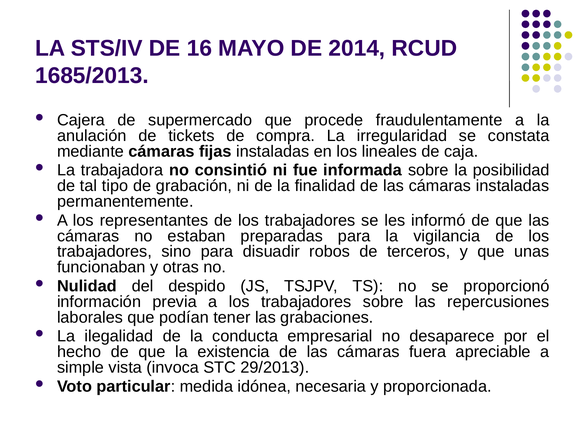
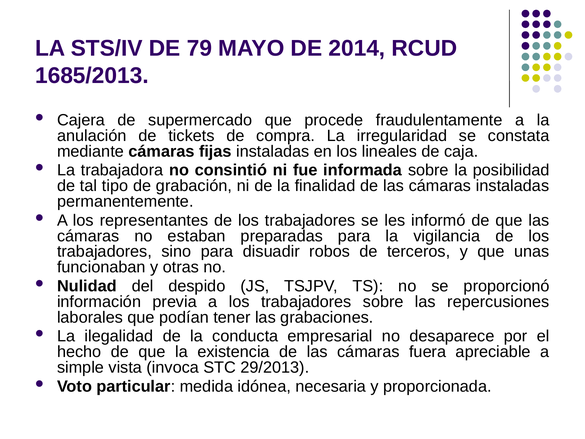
16: 16 -> 79
